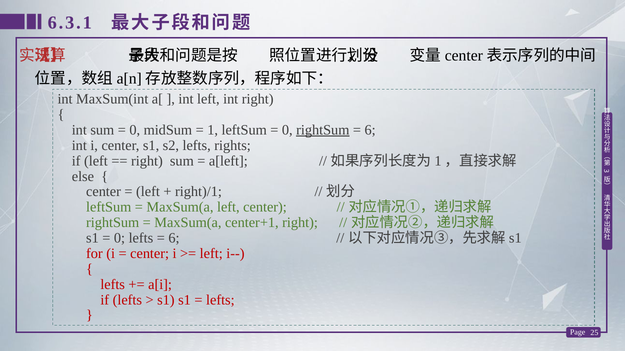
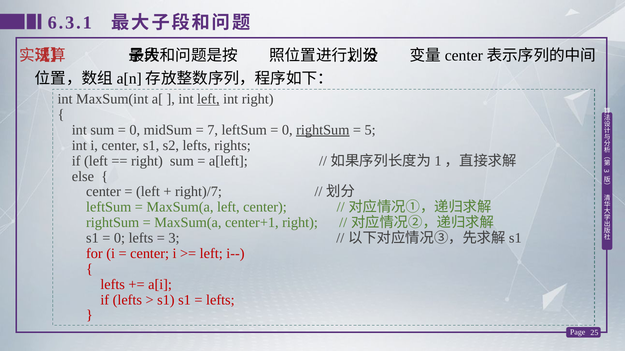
left at (208, 99) underline: none -> present
1: 1 -> 7
6 at (370, 130): 6 -> 5
right)/1: right)/1 -> right)/7
6 at (174, 238): 6 -> 3
